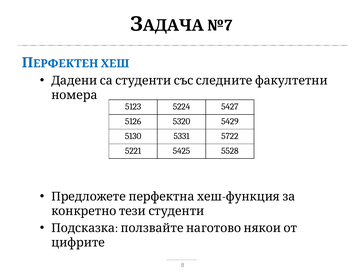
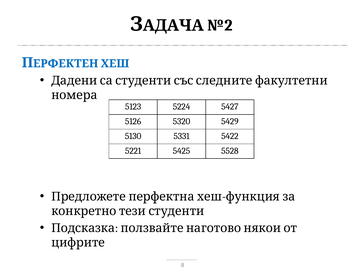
№7: №7 -> №2
5722: 5722 -> 5422
